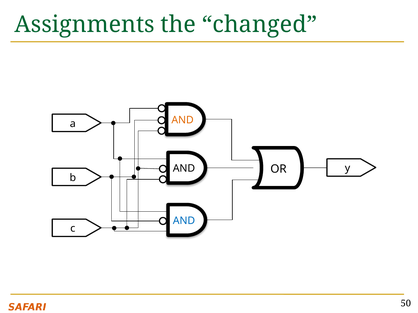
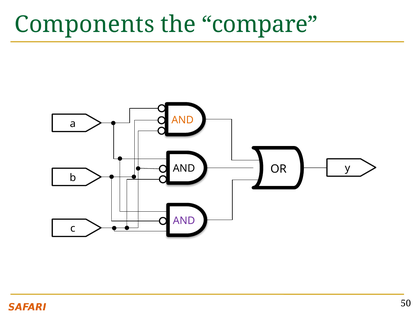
Assignments: Assignments -> Components
changed: changed -> compare
AND at (184, 221) colour: blue -> purple
